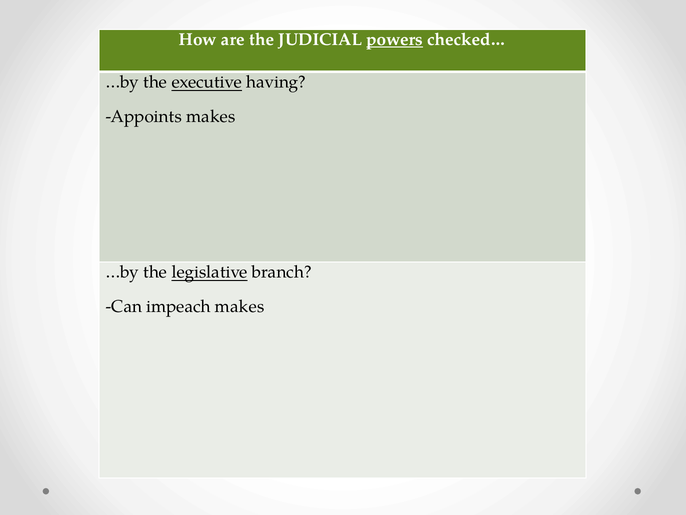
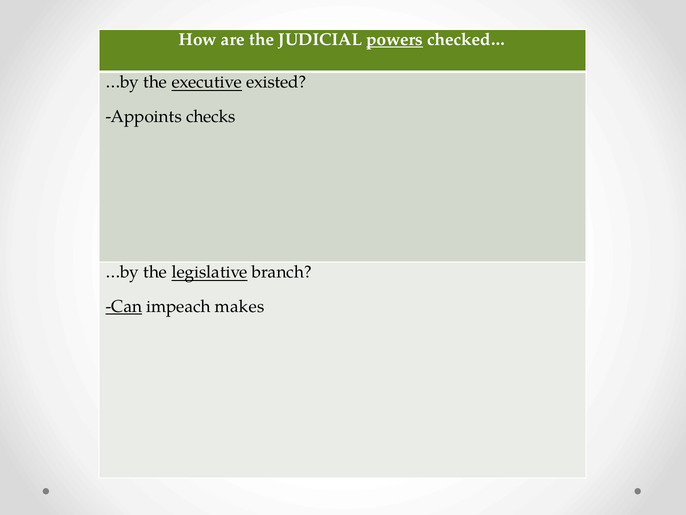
having: having -> existed
Appoints makes: makes -> checks
Can underline: none -> present
